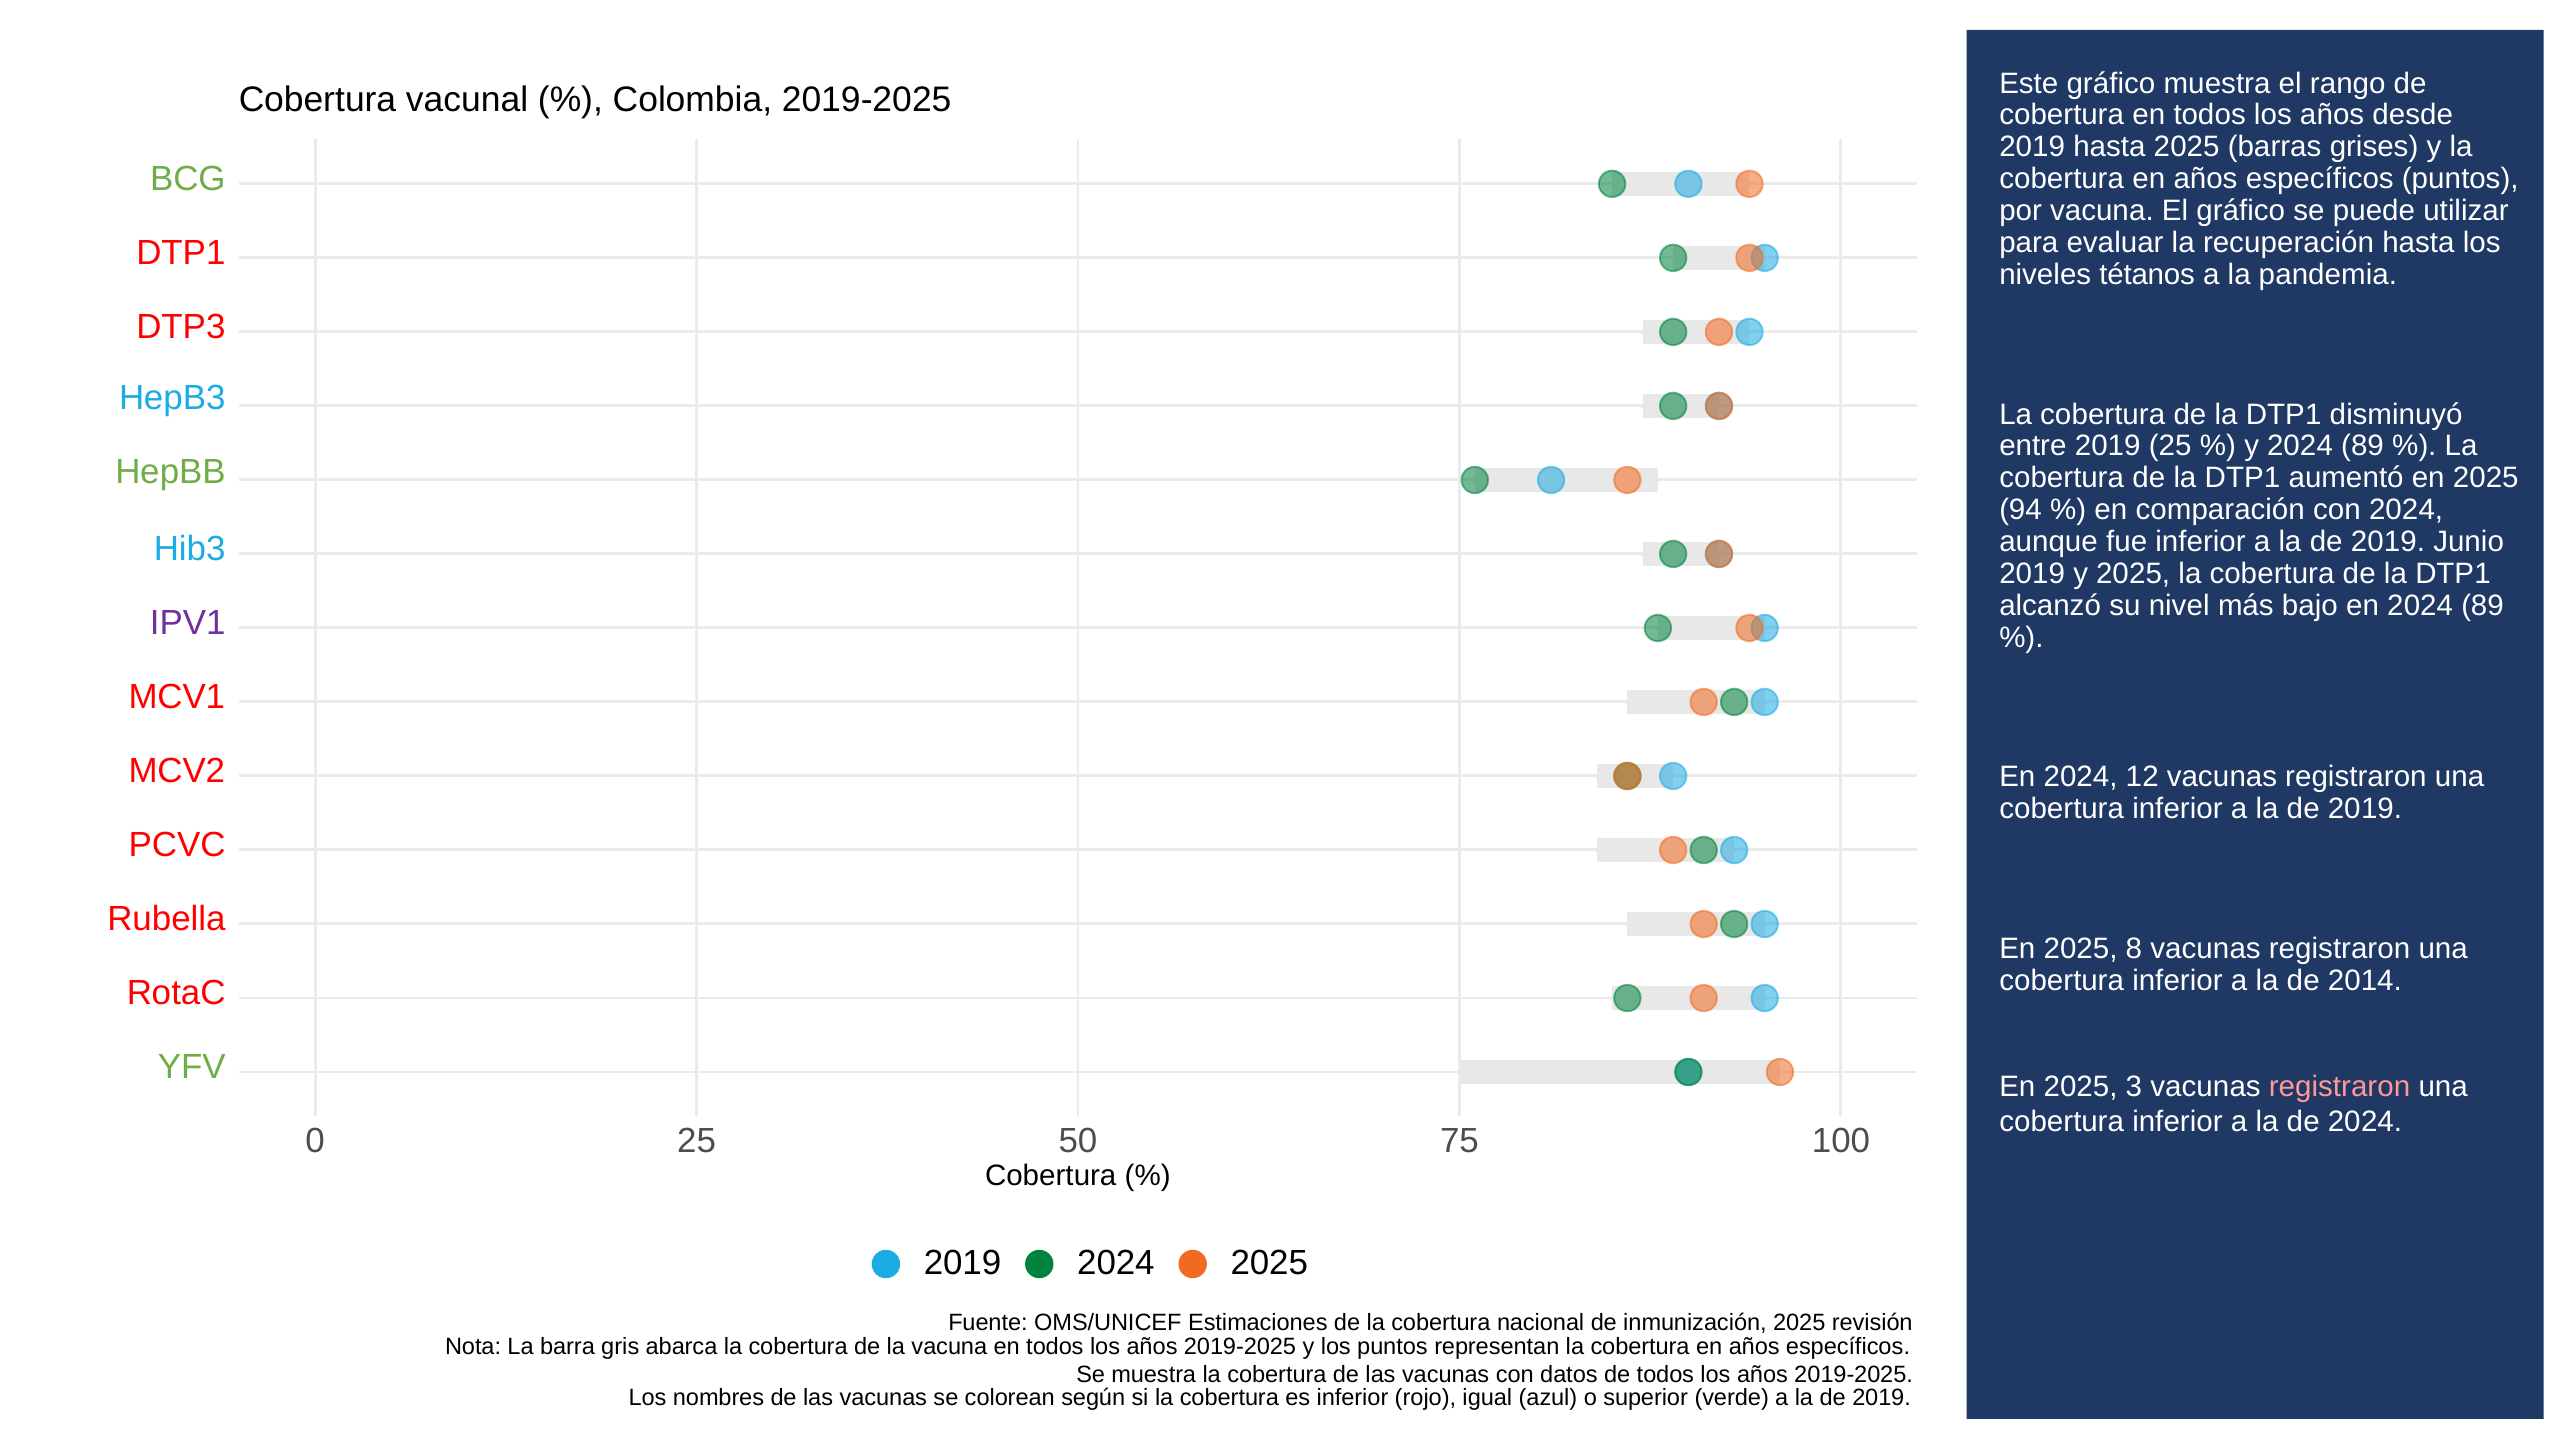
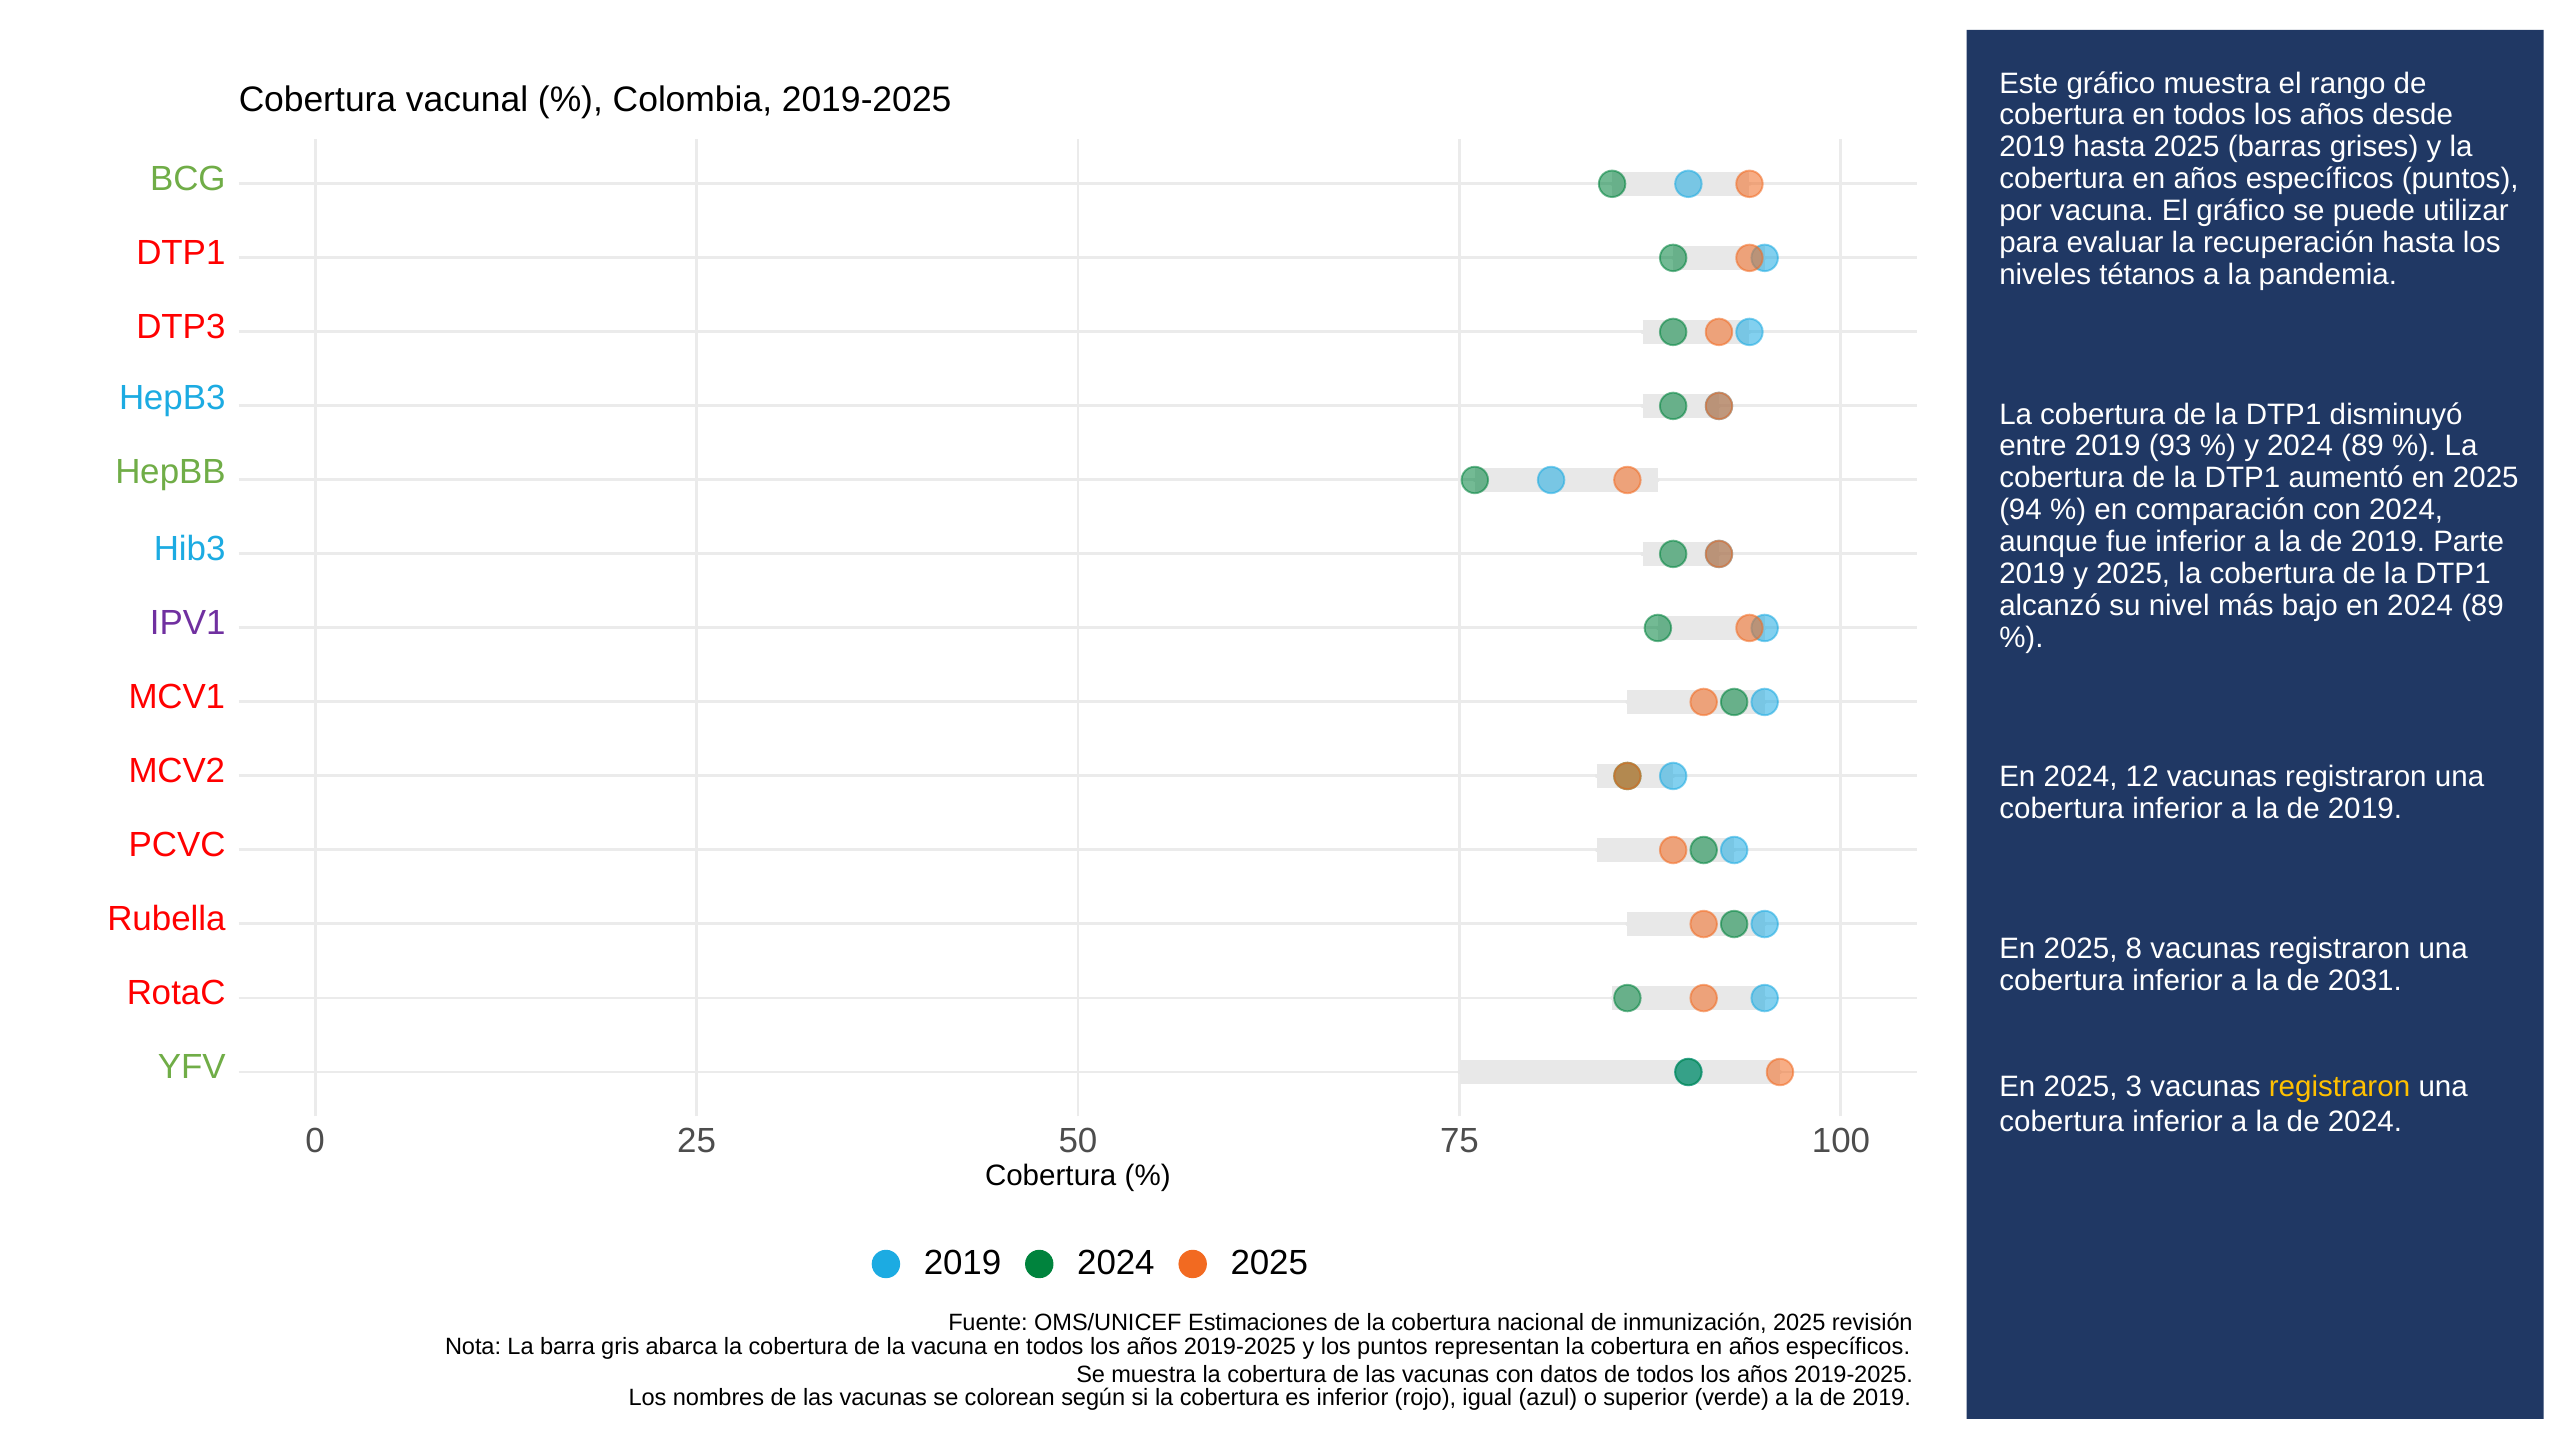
2019 25: 25 -> 93
Junio: Junio -> Parte
2014: 2014 -> 2031
registraron at (2339, 1086) colour: pink -> yellow
